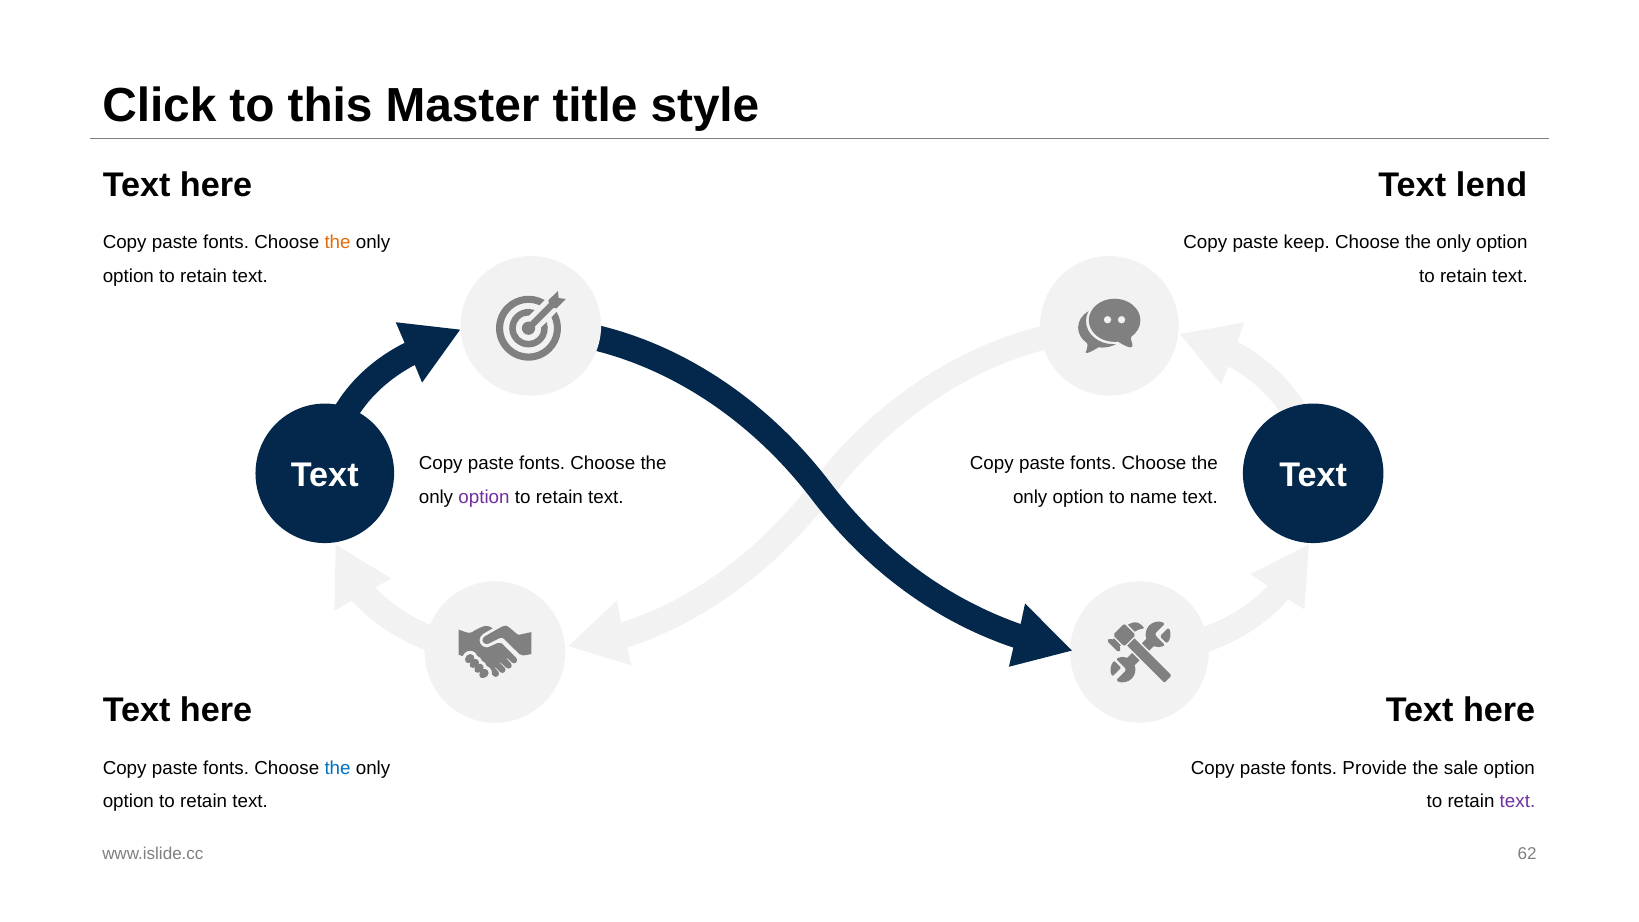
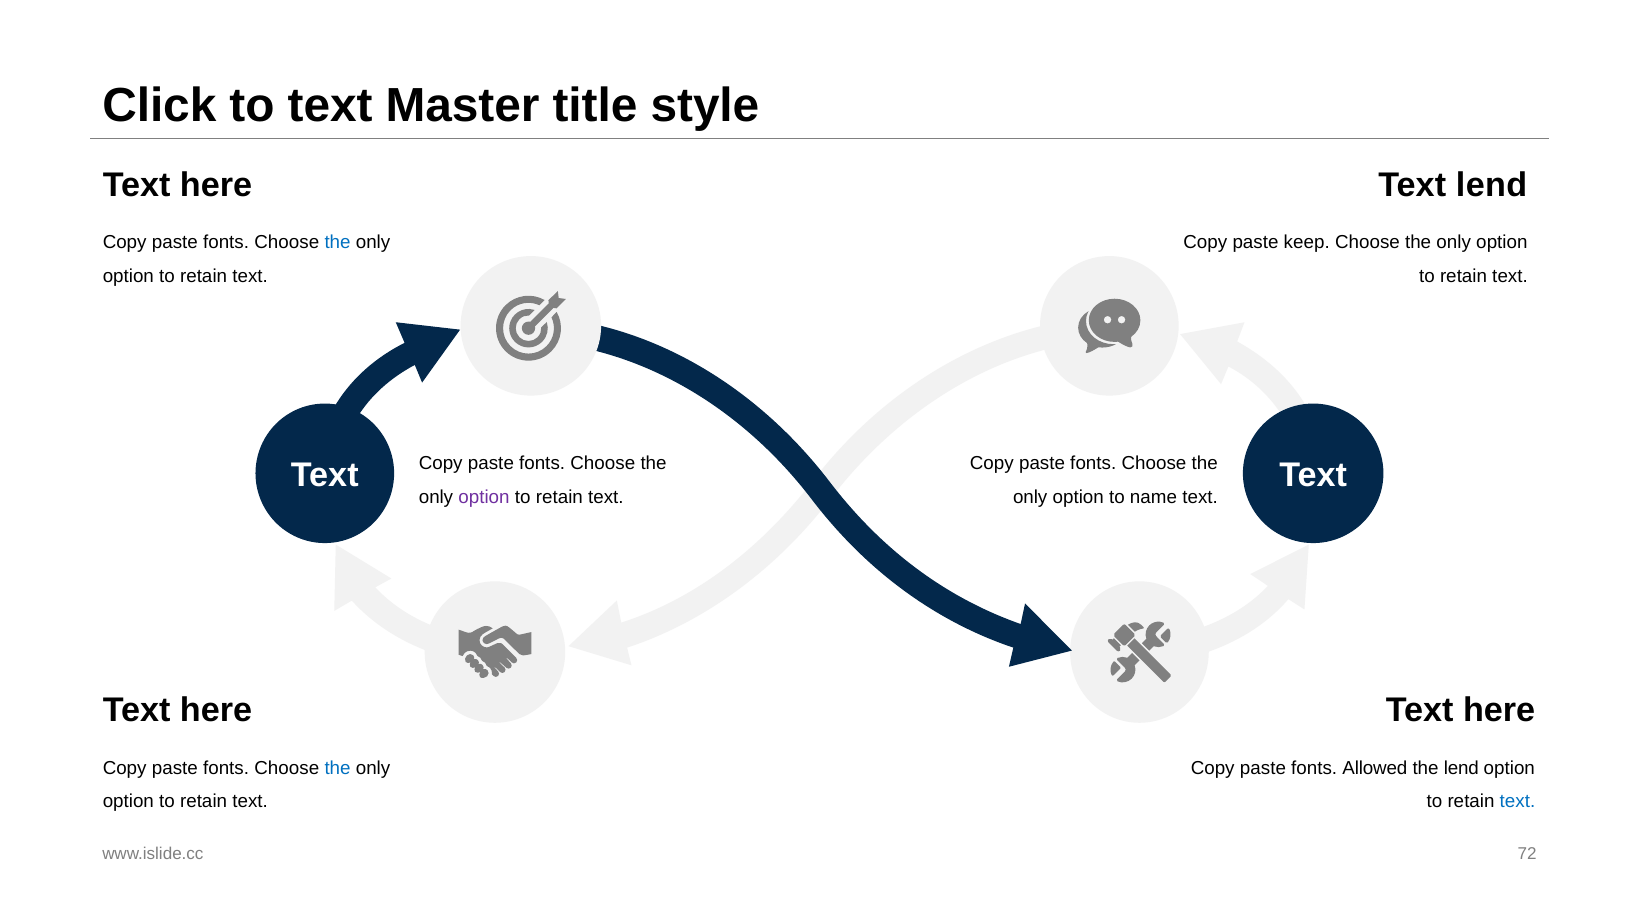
to this: this -> text
the at (338, 242) colour: orange -> blue
Provide: Provide -> Allowed
the sale: sale -> lend
text at (1517, 802) colour: purple -> blue
62: 62 -> 72
